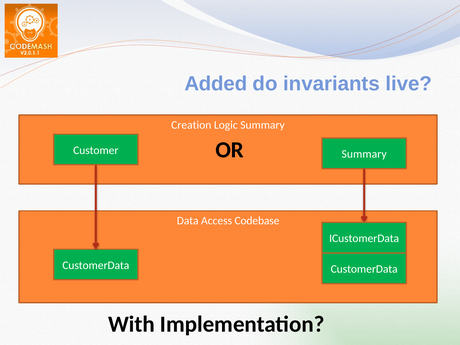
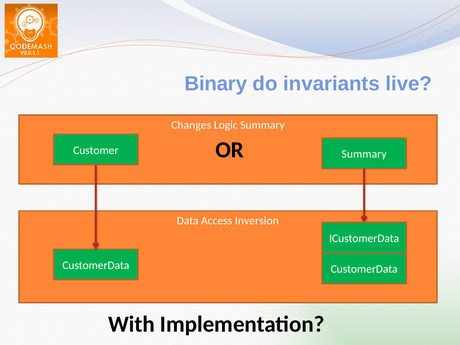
Added: Added -> Binary
Creation: Creation -> Changes
Codebase: Codebase -> Inversion
